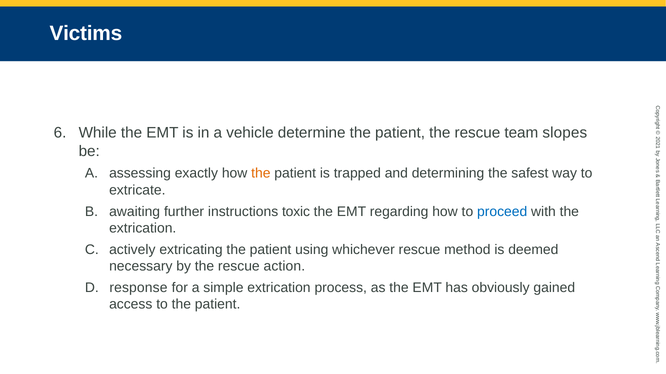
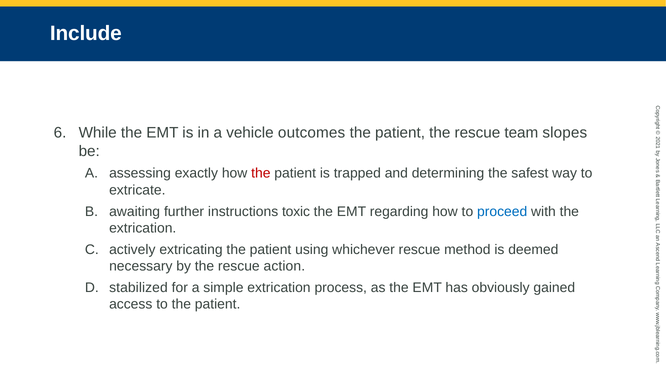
Victims: Victims -> Include
determine: determine -> outcomes
the at (261, 174) colour: orange -> red
response: response -> stabilized
